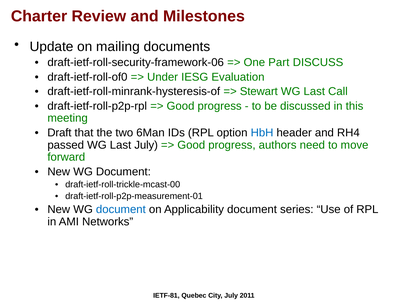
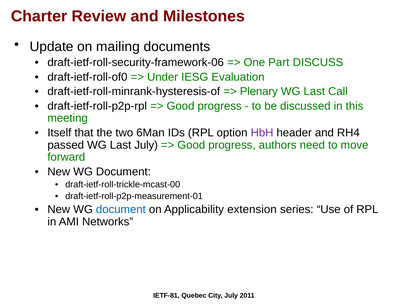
Stewart: Stewart -> Plenary
Draft: Draft -> Itself
HbH colour: blue -> purple
Applicability document: document -> extension
